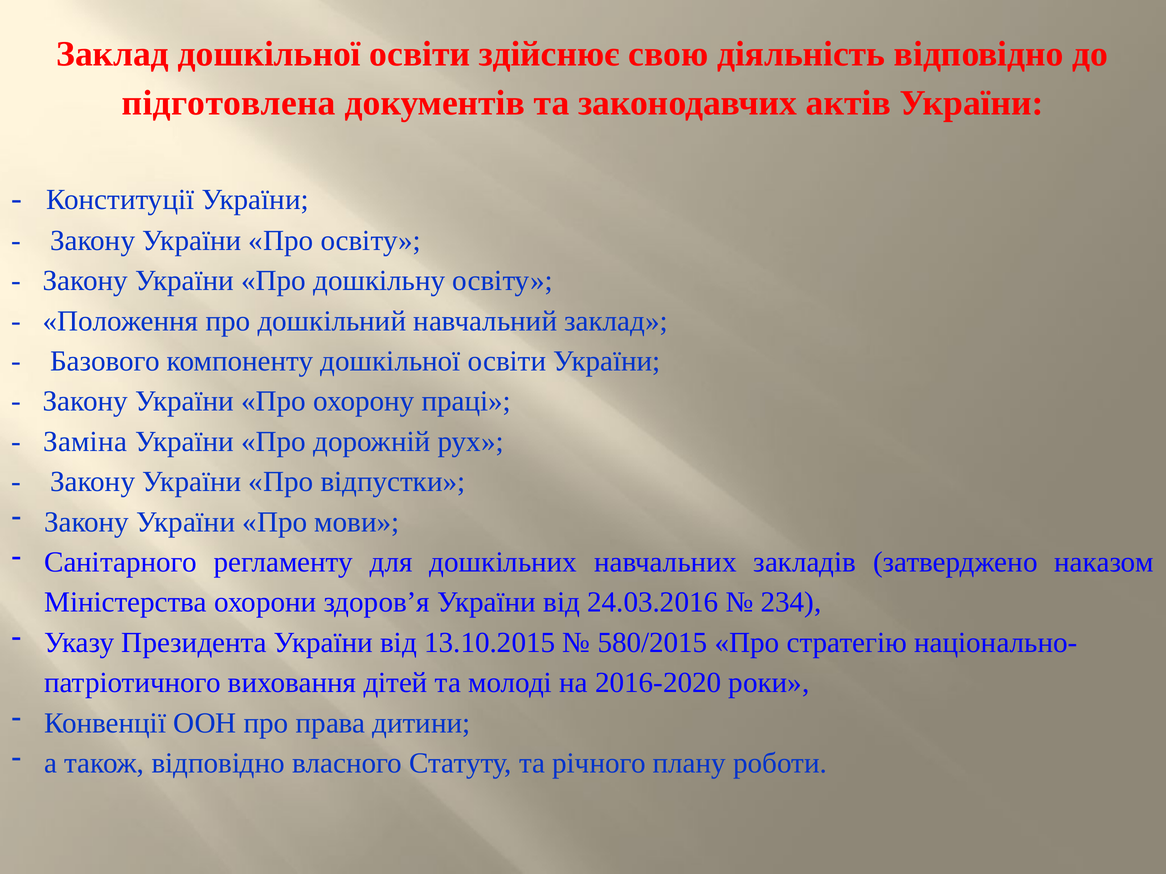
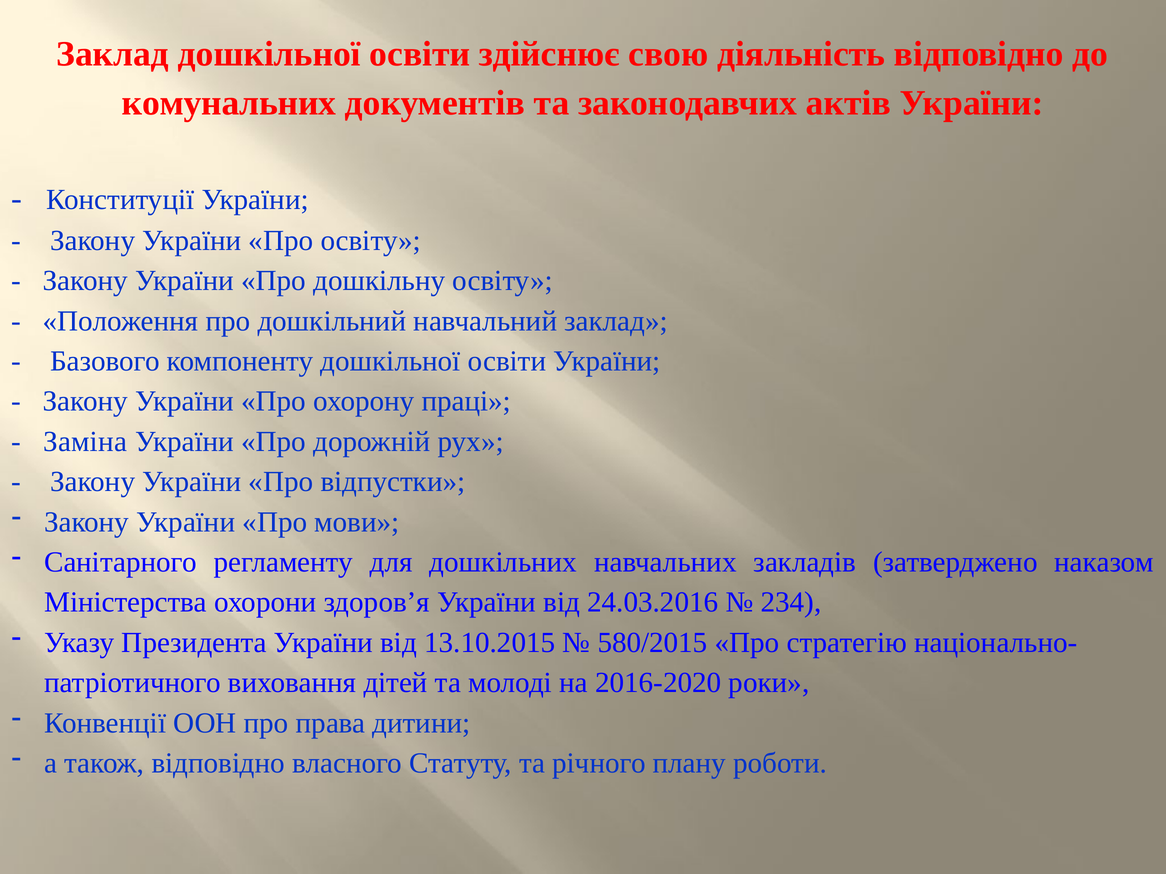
підготовлена: підготовлена -> комунальних
